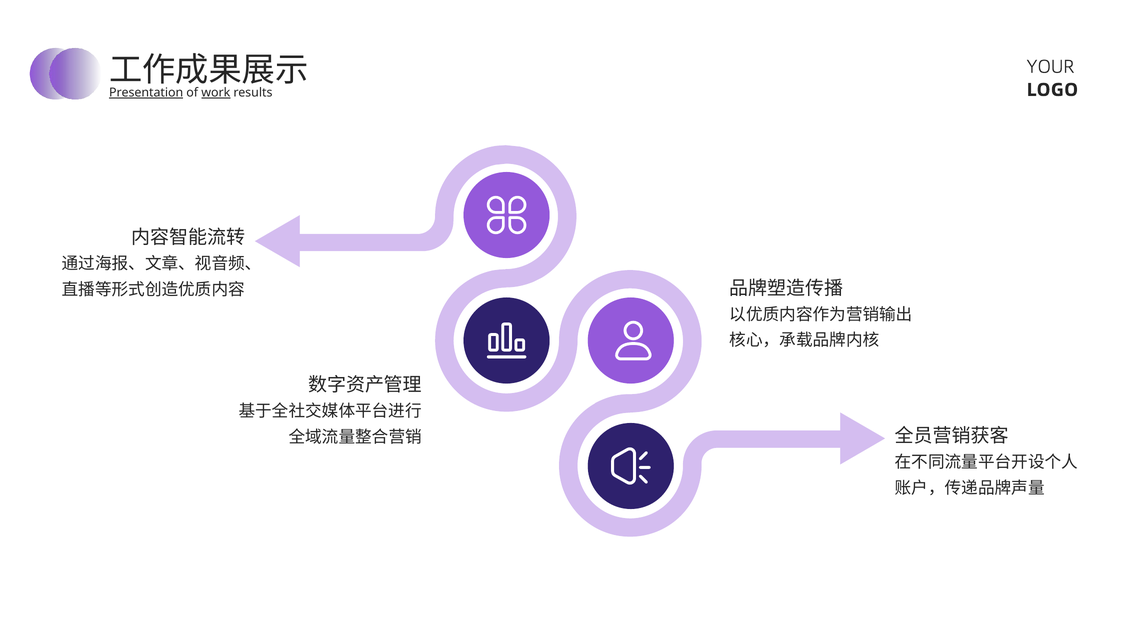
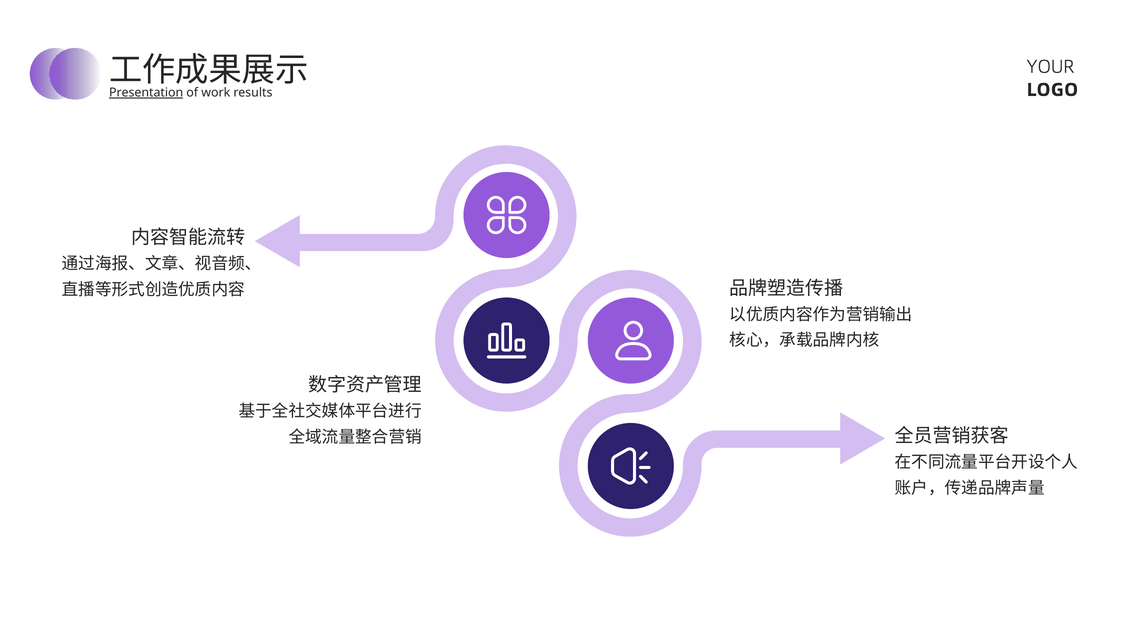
work underline: present -> none
